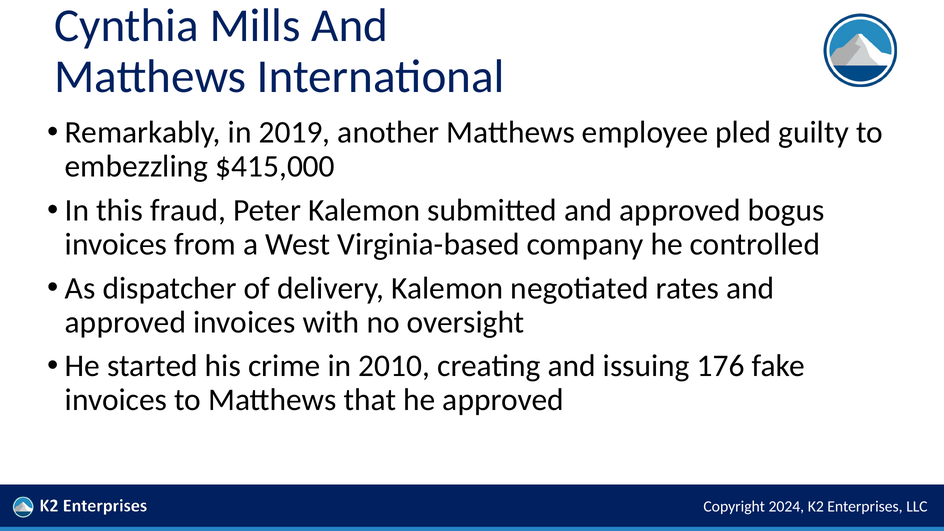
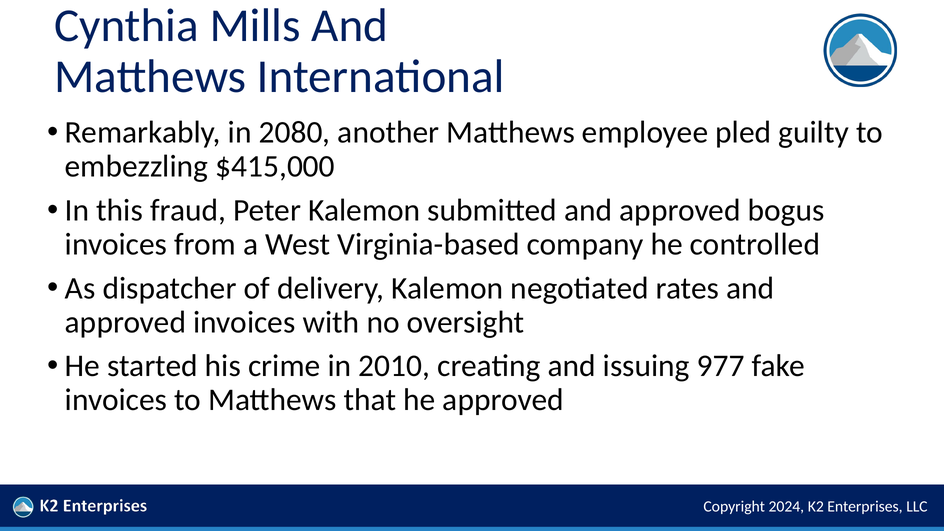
2019: 2019 -> 2080
176: 176 -> 977
